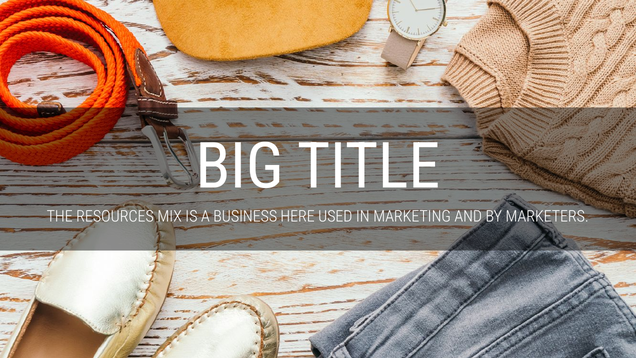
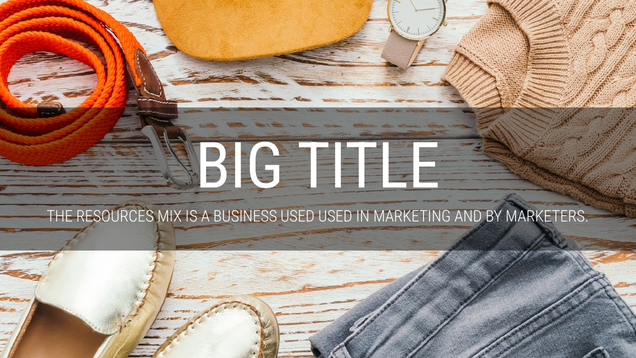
BUSINESS HERE: HERE -> USED
